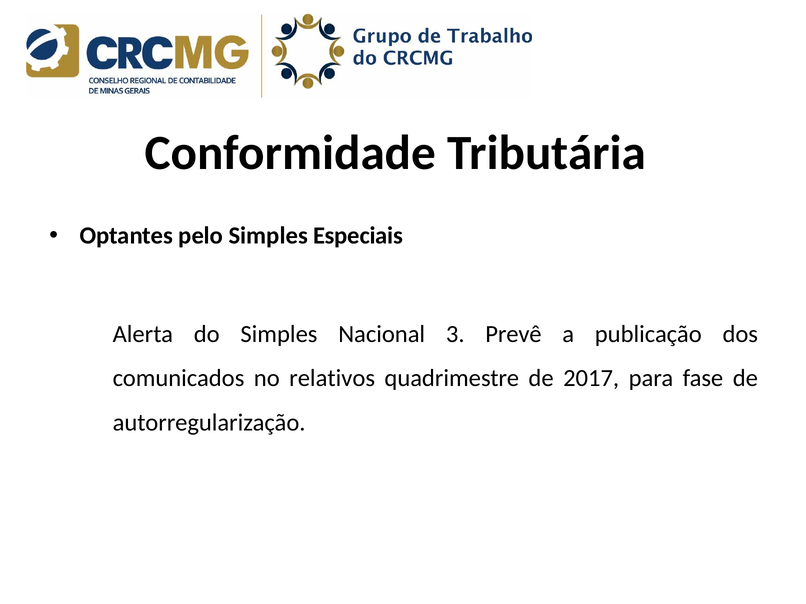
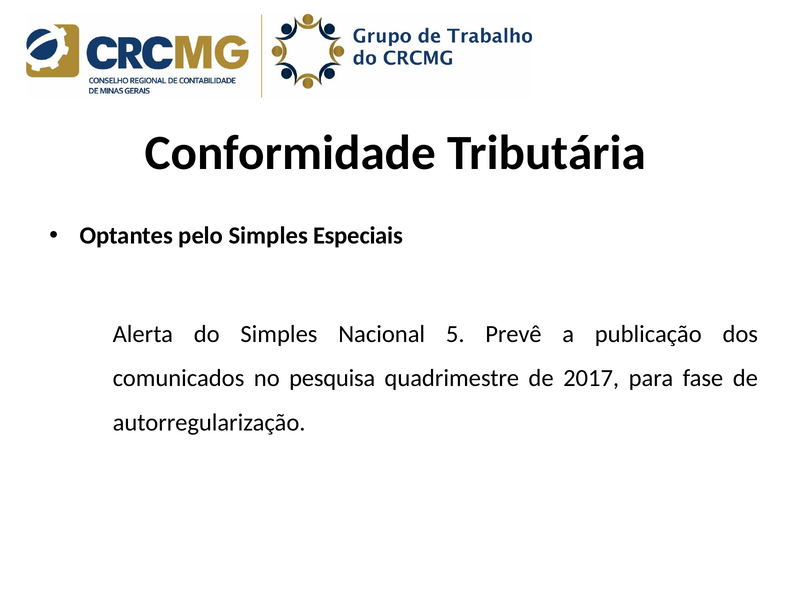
3: 3 -> 5
relativos: relativos -> pesquisa
